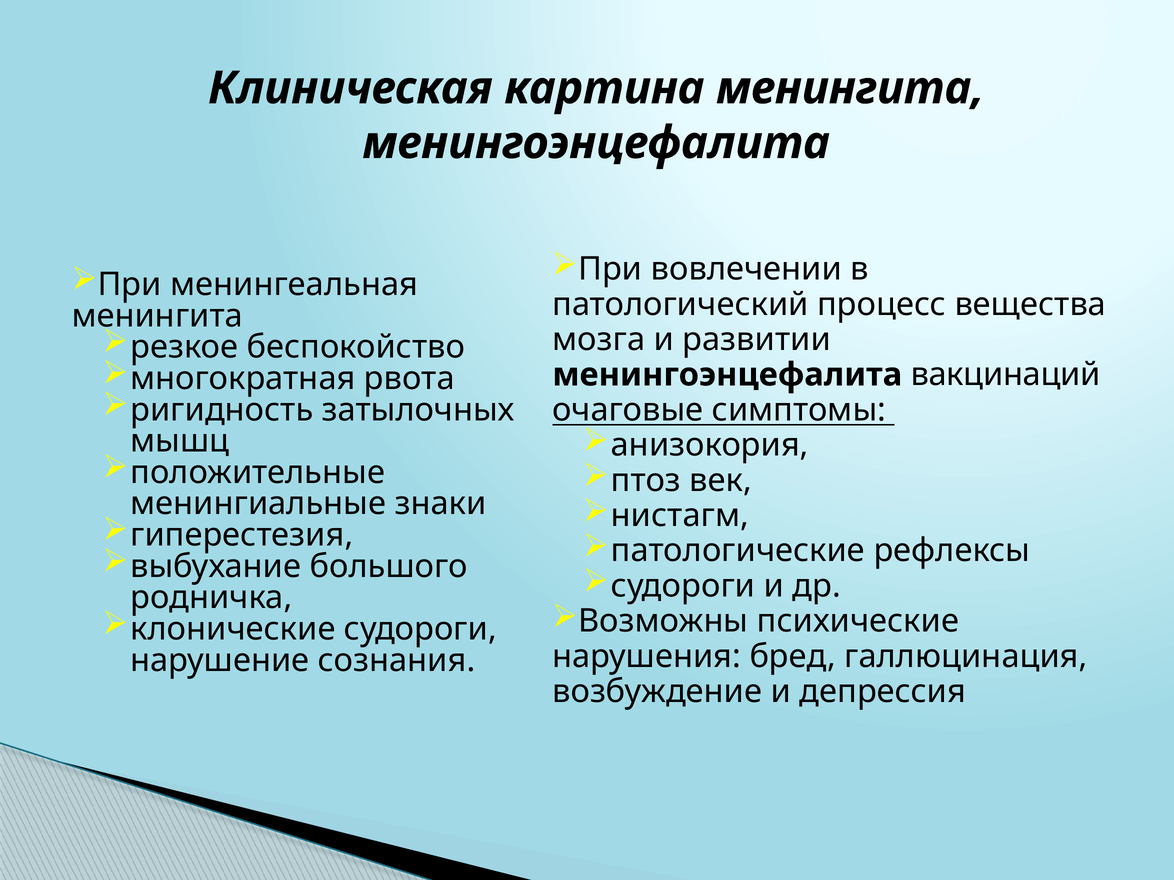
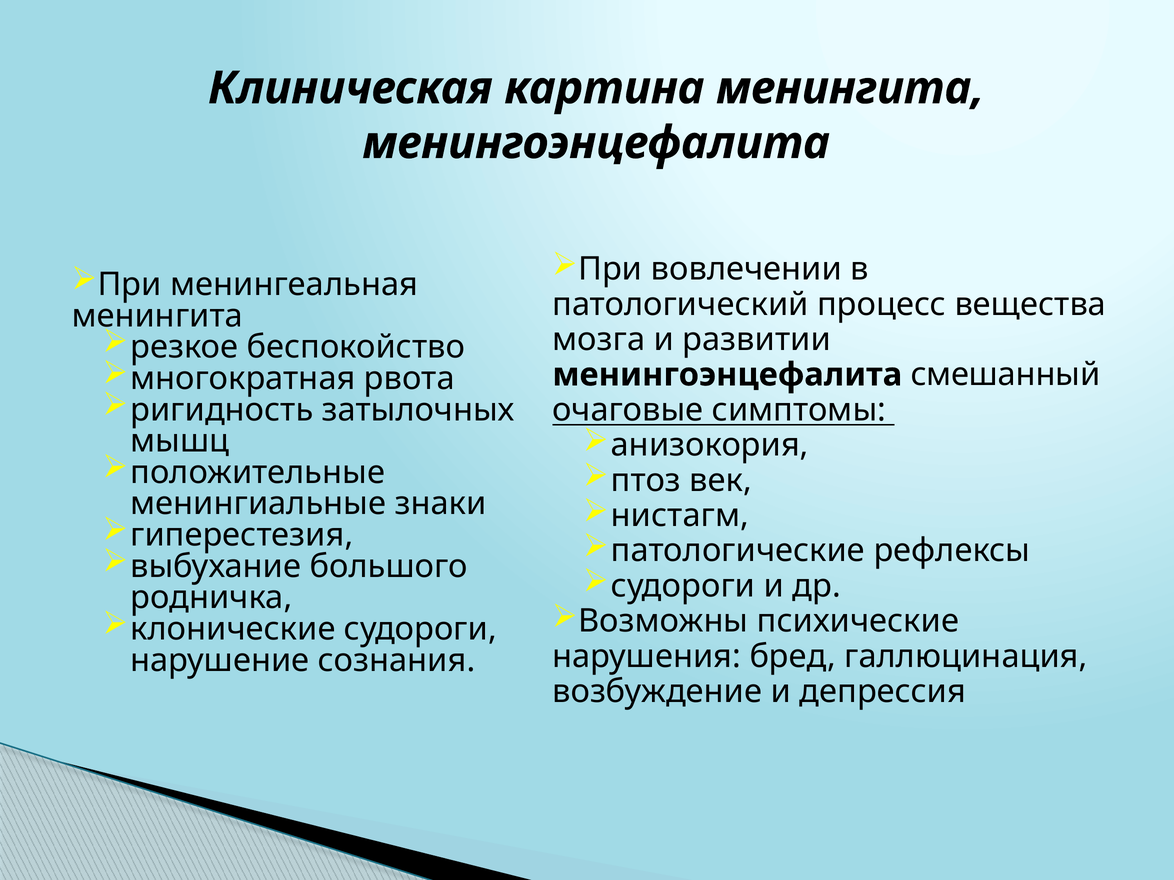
вакцинаций: вакцинаций -> смешанный
